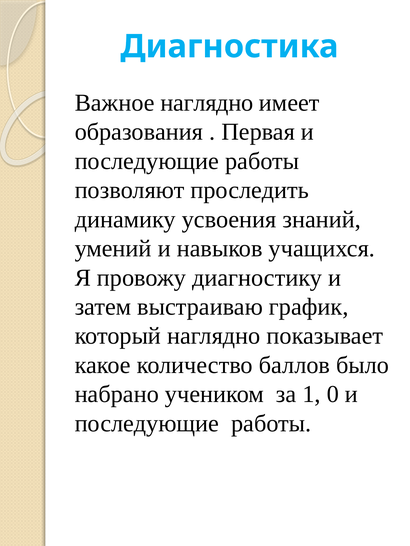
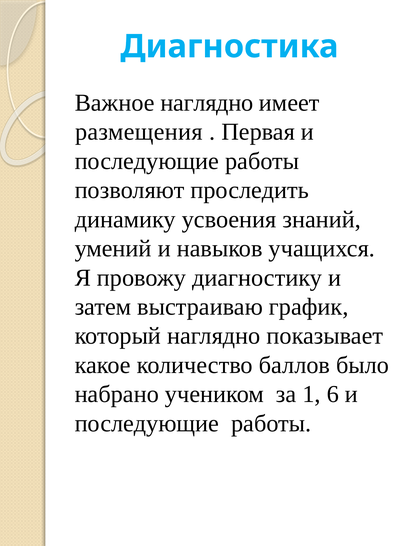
образования: образования -> размещения
0: 0 -> 6
